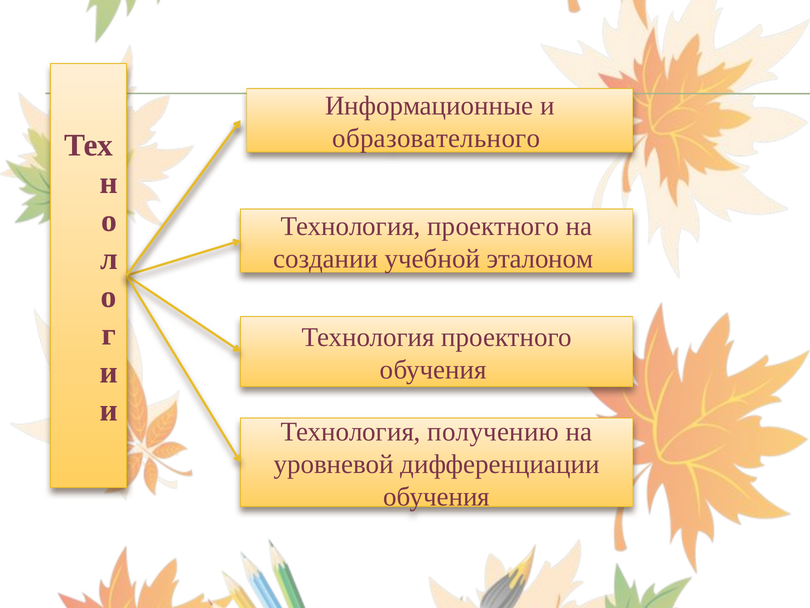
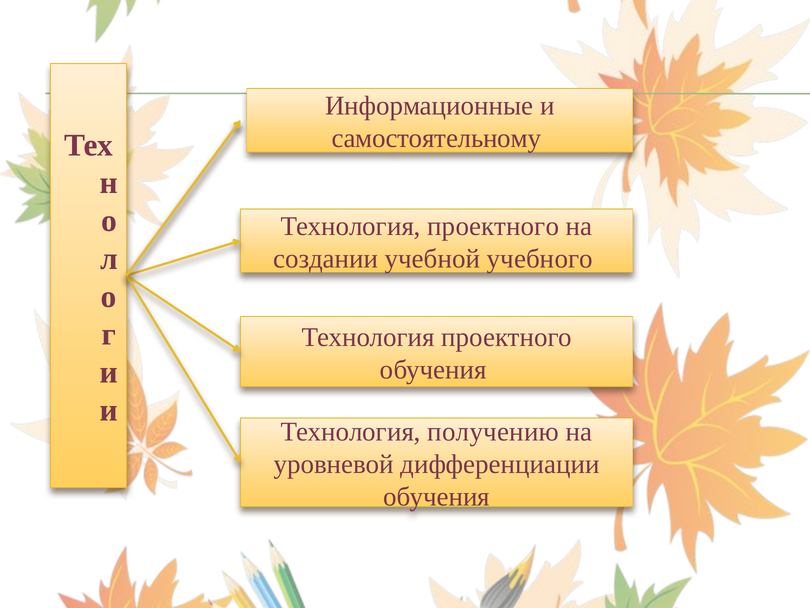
образовательного: образовательного -> самостоятельному
эталоном: эталоном -> учебного
